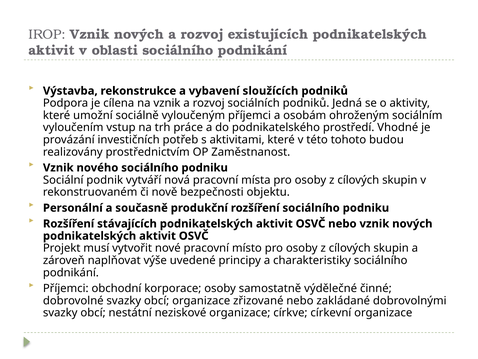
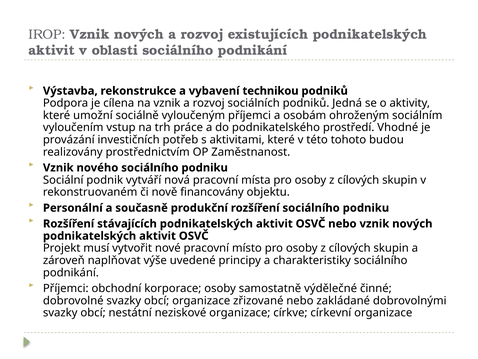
sloužících: sloužících -> technikou
bezpečnosti: bezpečnosti -> financovány
